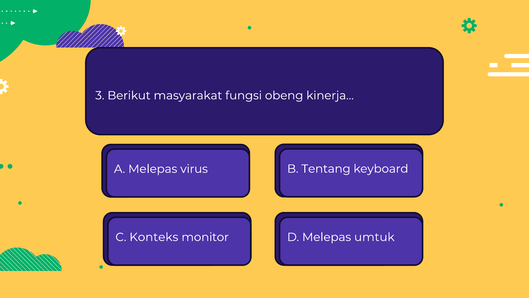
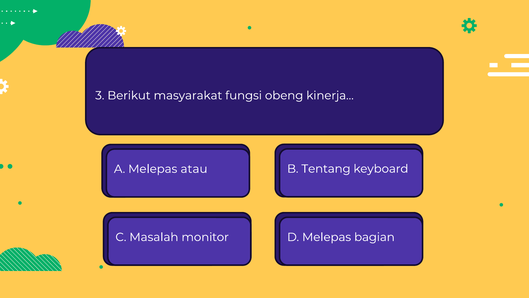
virus: virus -> atau
Konteks: Konteks -> Masalah
umtuk: umtuk -> bagian
